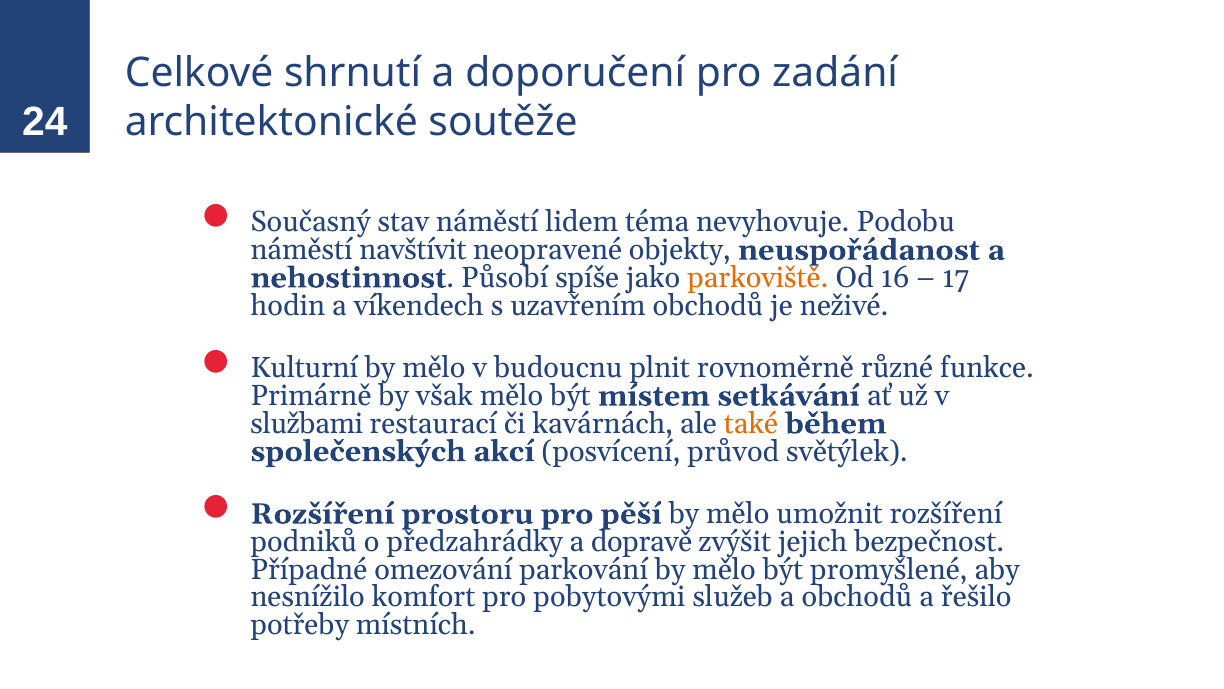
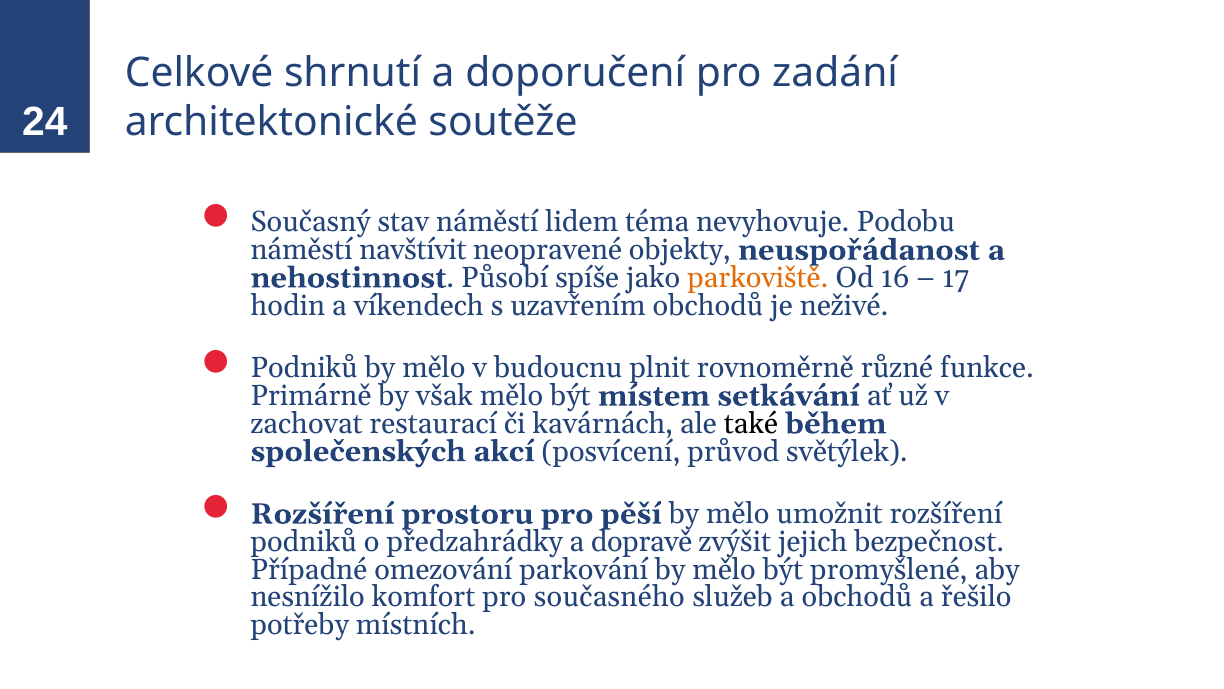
Kulturní at (304, 368): Kulturní -> Podniků
službami: službami -> zachovat
také colour: orange -> black
pobytovými: pobytovými -> současného
